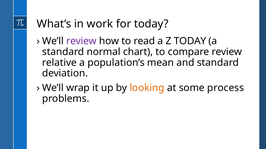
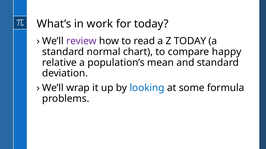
compare review: review -> happy
looking colour: orange -> blue
process: process -> formula
